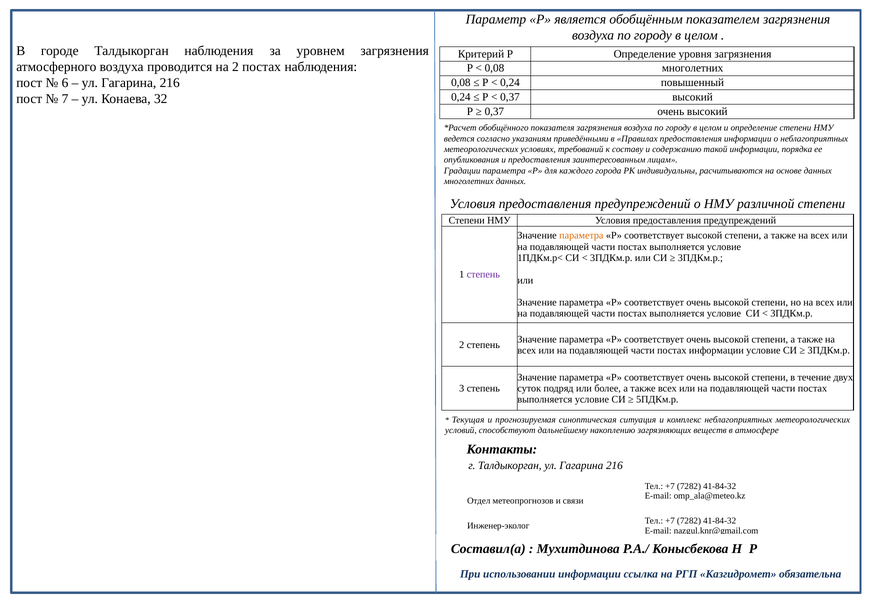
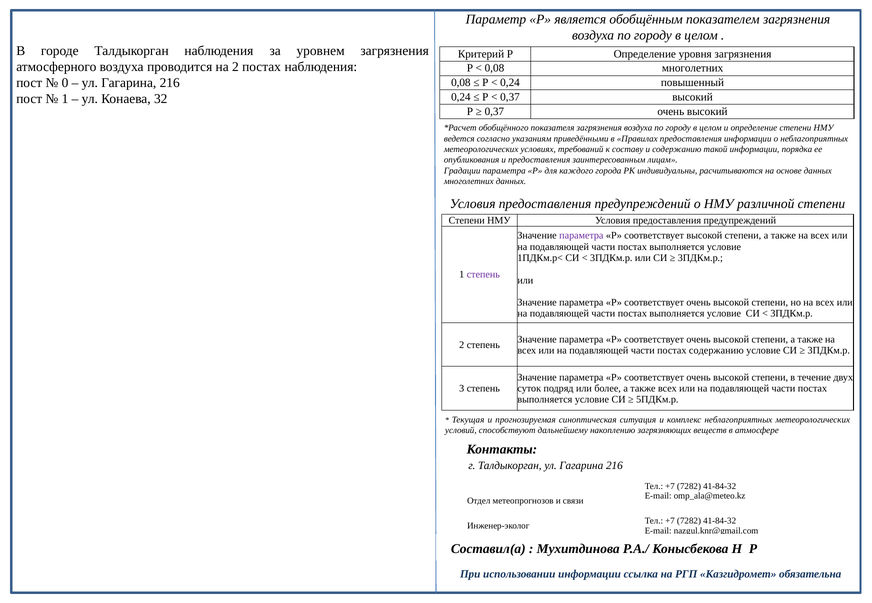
6: 6 -> 0
7 at (65, 99): 7 -> 1
параметра at (581, 236) colour: orange -> purple
постах информации: информации -> содержанию
